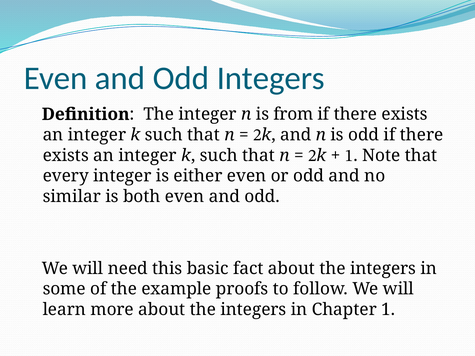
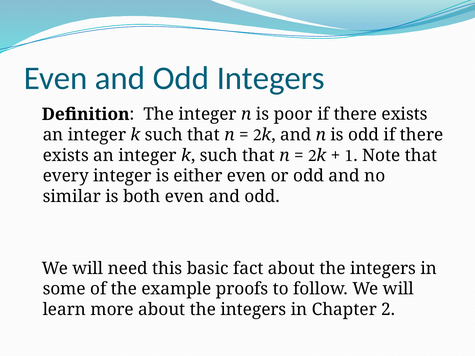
from: from -> poor
Chapter 1: 1 -> 2
